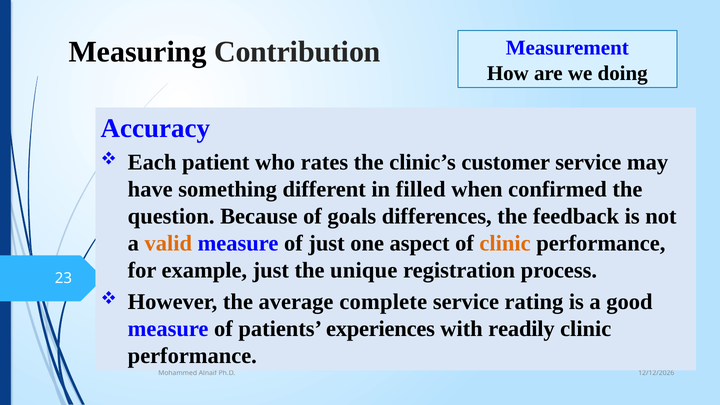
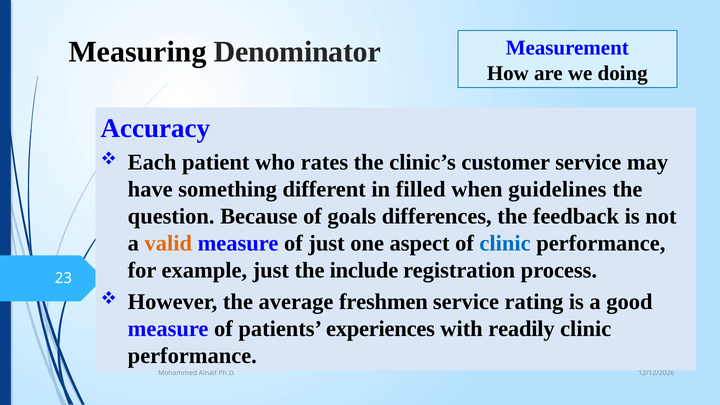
Contribution: Contribution -> Denominator
confirmed: confirmed -> guidelines
clinic at (505, 243) colour: orange -> blue
unique: unique -> include
complete: complete -> freshmen
